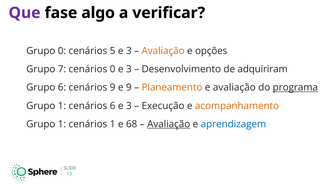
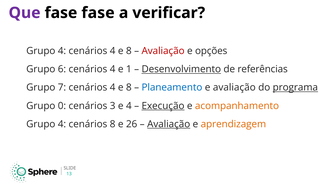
fase algo: algo -> fase
0 at (62, 51): 0 -> 4
5 at (113, 51): 5 -> 4
3 at (129, 51): 3 -> 8
Avaliação at (163, 51) colour: orange -> red
7: 7 -> 6
0 at (113, 69): 0 -> 4
3 at (129, 69): 3 -> 1
Desenvolvimento underline: none -> present
adquiriram: adquiriram -> referências
Grupo 6: 6 -> 7
9 at (113, 88): 9 -> 4
9 at (129, 88): 9 -> 8
Planeamento colour: orange -> blue
1 at (62, 106): 1 -> 0
cenários 6: 6 -> 3
3 at (129, 106): 3 -> 4
Execução underline: none -> present
1 at (62, 124): 1 -> 4
cenários 1: 1 -> 8
68: 68 -> 26
aprendizagem colour: blue -> orange
